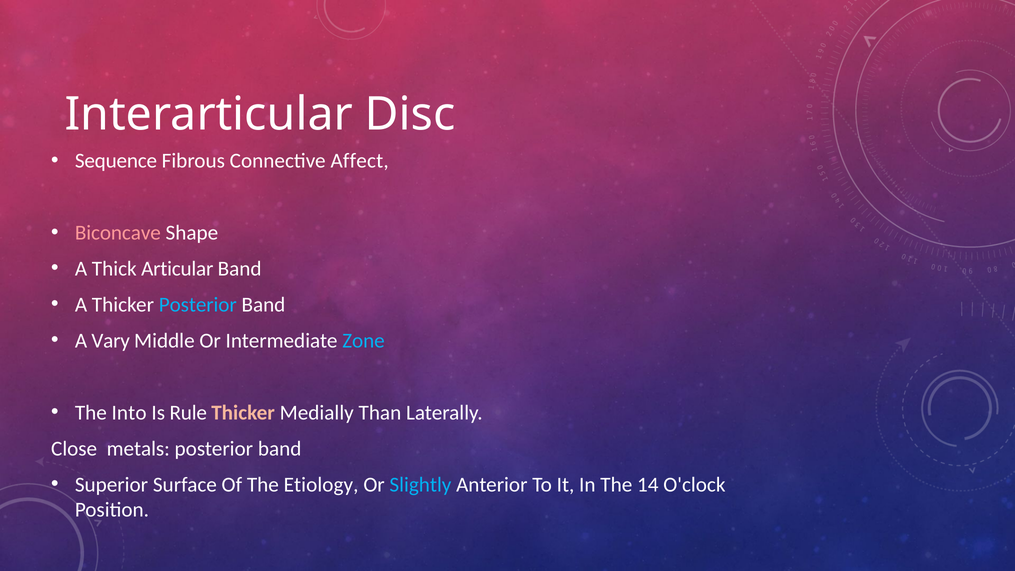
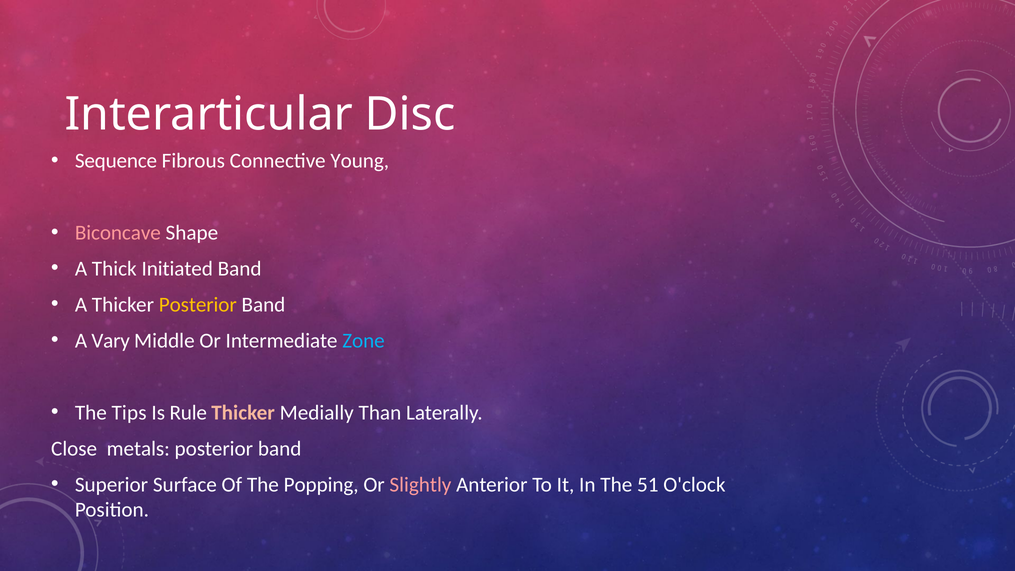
Affect: Affect -> Young
Articular: Articular -> Initiated
Posterior at (198, 305) colour: light blue -> yellow
Into: Into -> Tips
Etiology: Etiology -> Popping
Slightly colour: light blue -> pink
14: 14 -> 51
